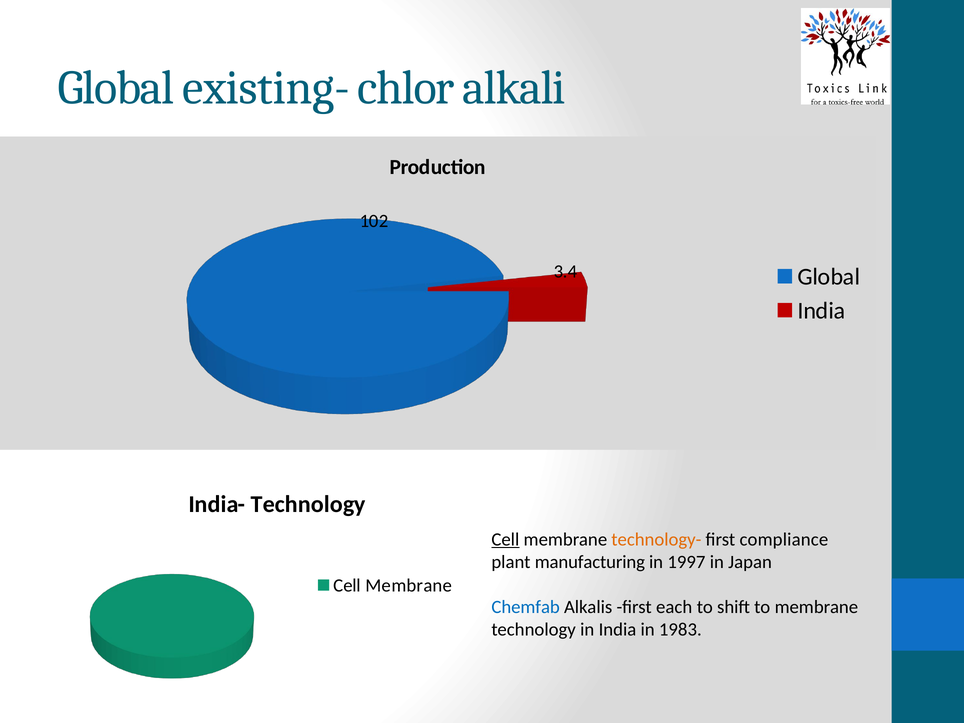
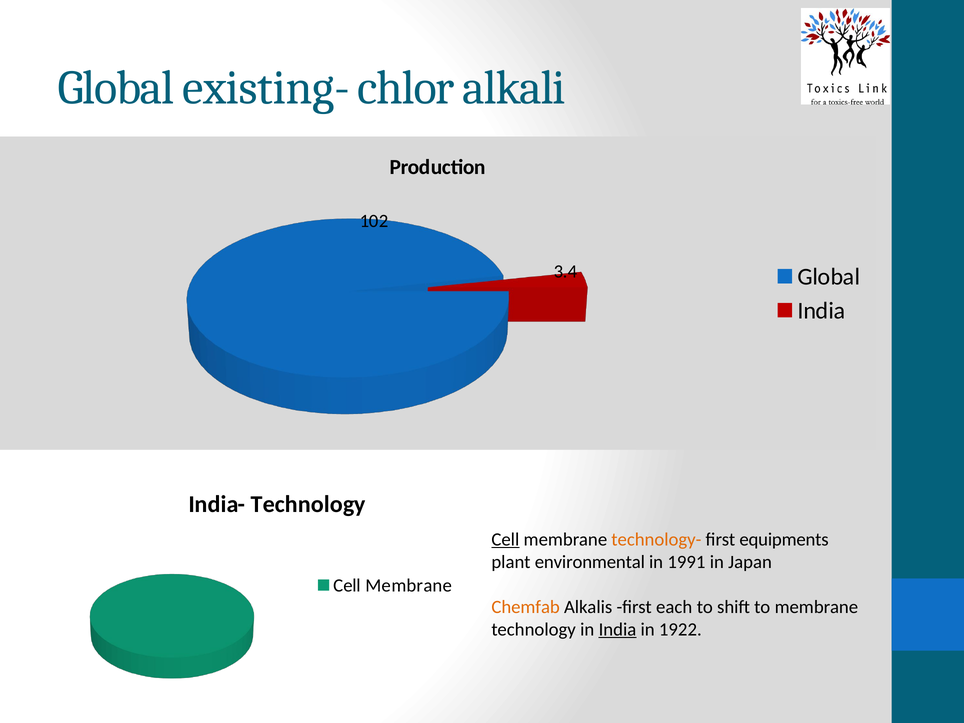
compliance: compliance -> equipments
manufacturing: manufacturing -> environmental
1997: 1997 -> 1991
Chemfab colour: blue -> orange
India at (617, 629) underline: none -> present
1983: 1983 -> 1922
